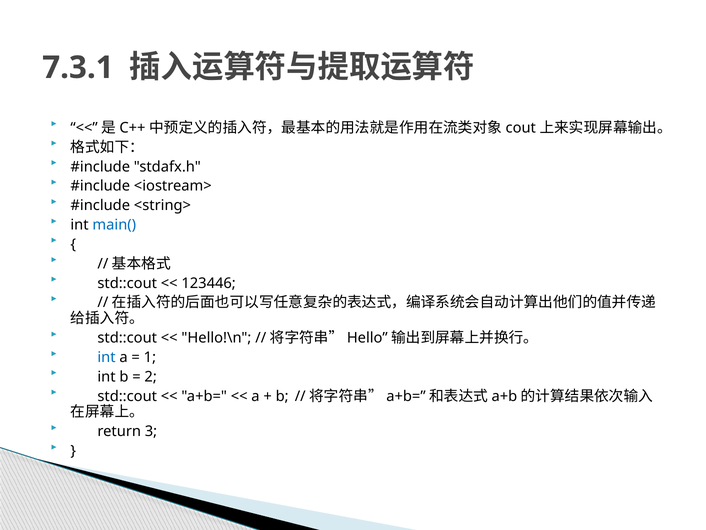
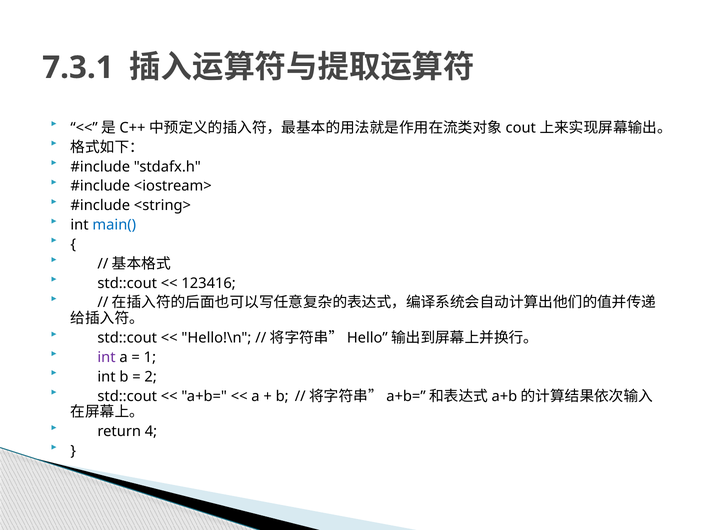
123446: 123446 -> 123416
int at (107, 357) colour: blue -> purple
3: 3 -> 4
